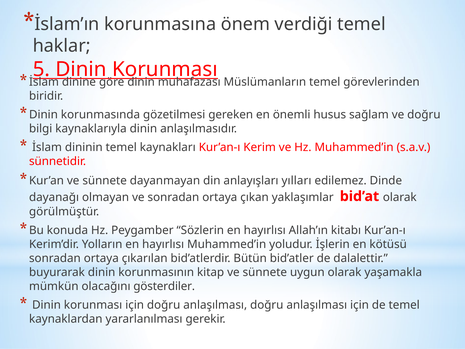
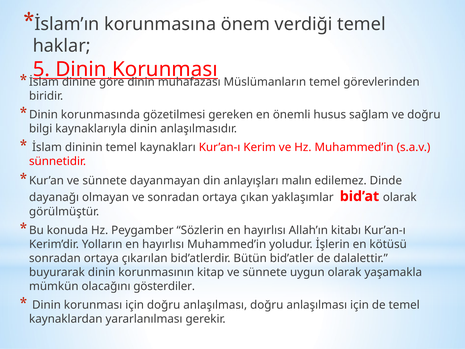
yılları: yılları -> malın
